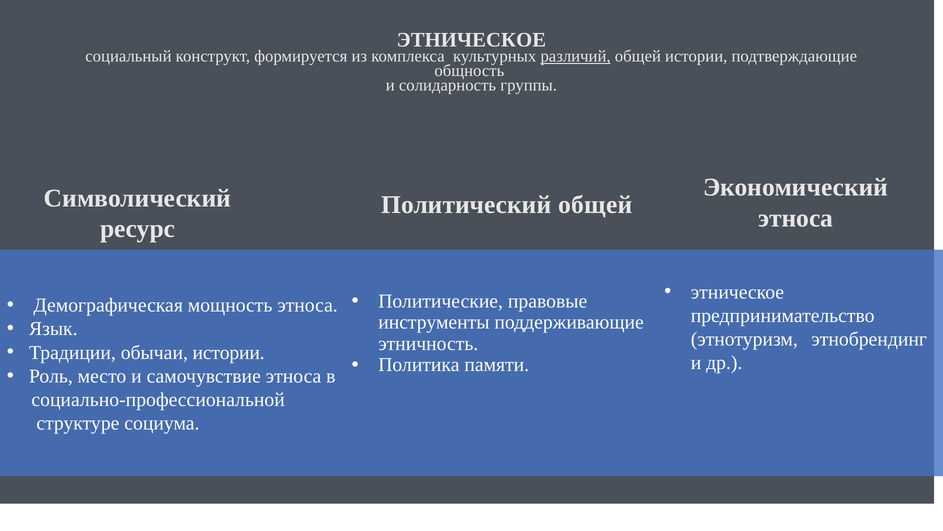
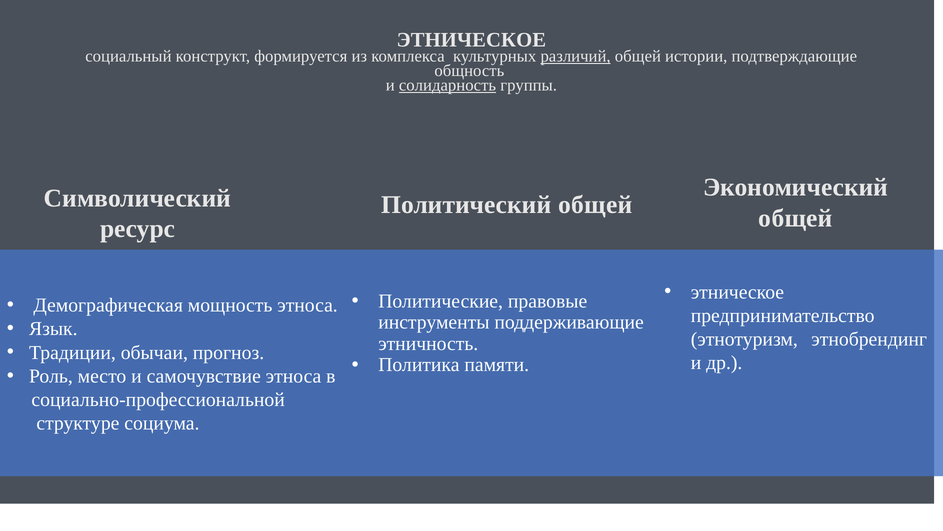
солидарность underline: none -> present
этноса at (796, 218): этноса -> общей
обычаи истории: истории -> прогноз
